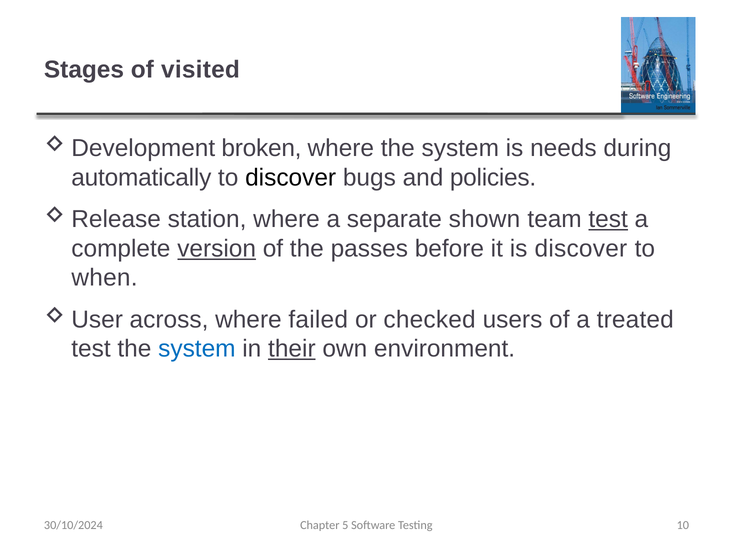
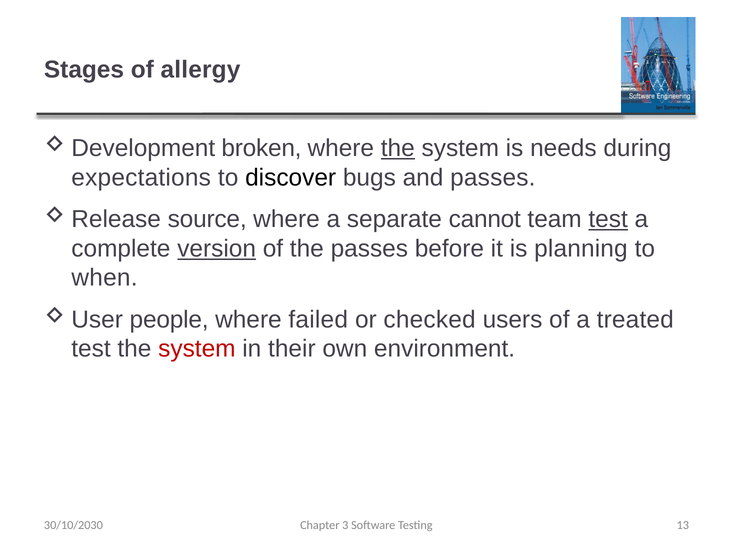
visited: visited -> allergy
the at (398, 148) underline: none -> present
automatically: automatically -> expectations
and policies: policies -> passes
station: station -> source
shown: shown -> cannot
is discover: discover -> planning
across: across -> people
system at (197, 349) colour: blue -> red
their underline: present -> none
5: 5 -> 3
10: 10 -> 13
30/10/2024: 30/10/2024 -> 30/10/2030
